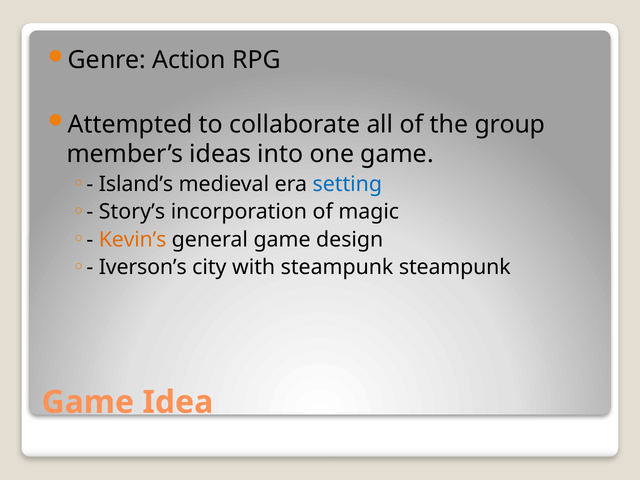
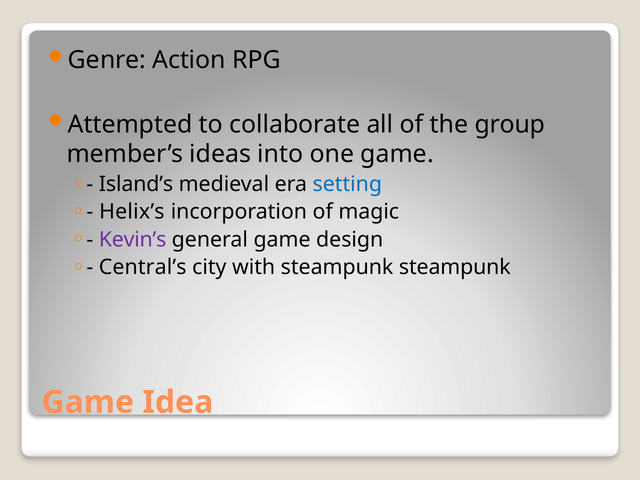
Story’s: Story’s -> Helix’s
Kevin’s colour: orange -> purple
Iverson’s: Iverson’s -> Central’s
